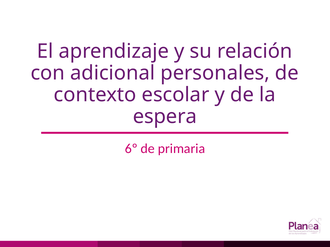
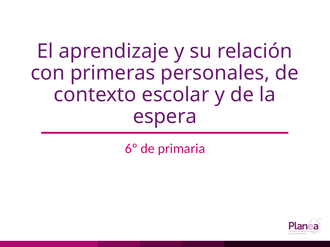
adicional: adicional -> primeras
